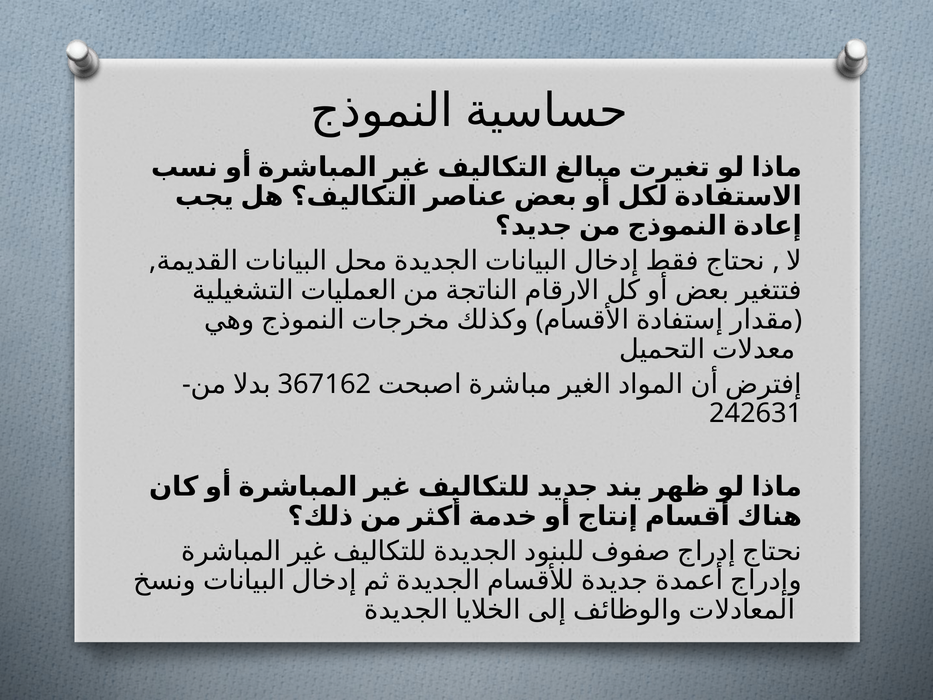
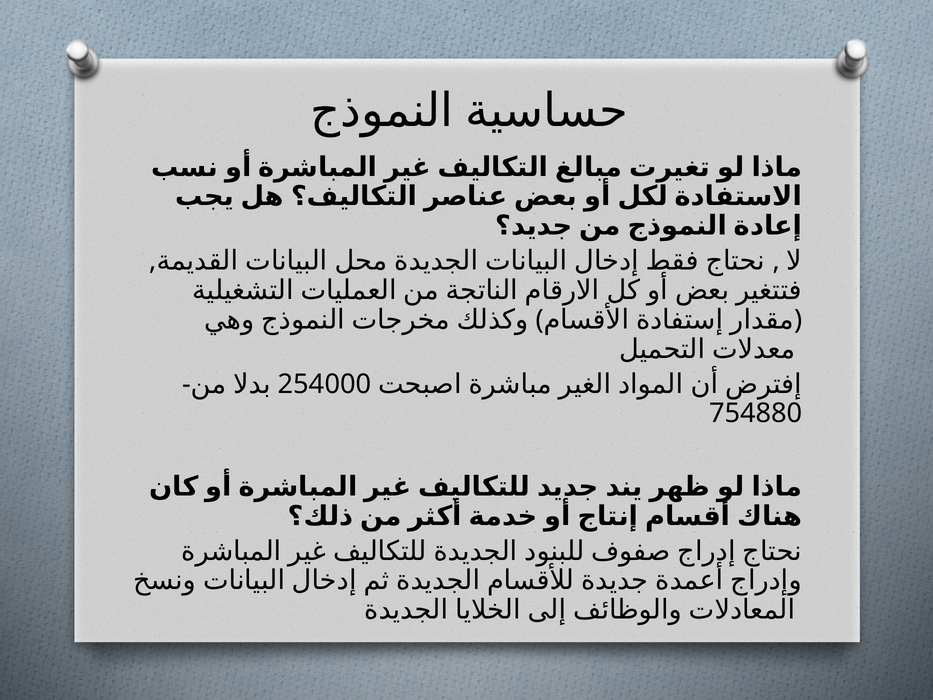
367162: 367162 -> 254000
242631: 242631 -> 754880
